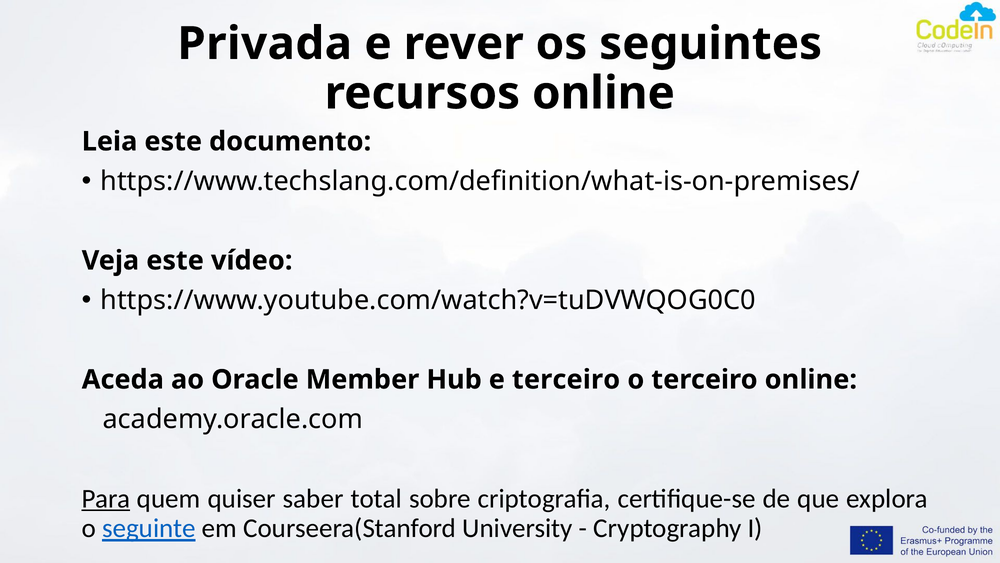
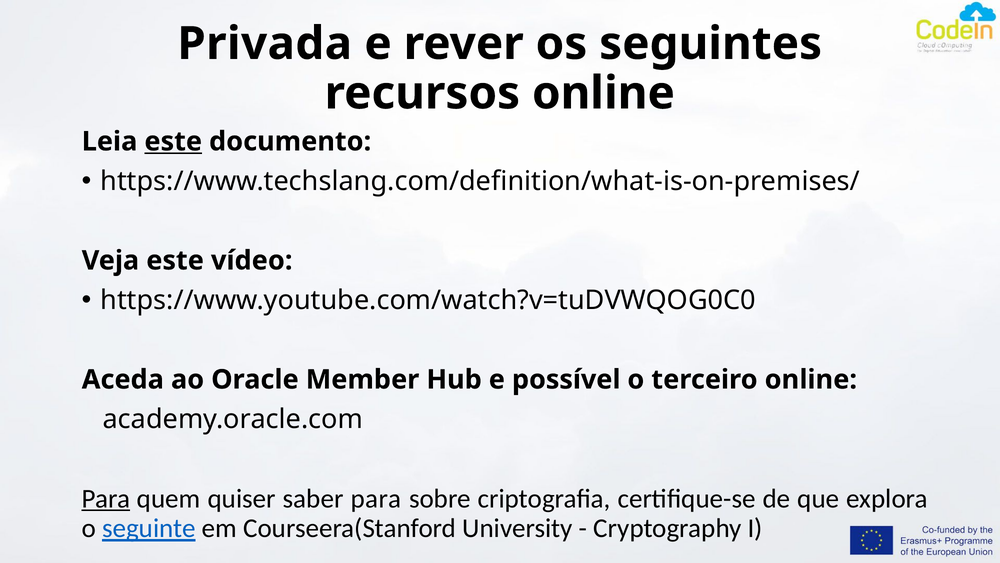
este at (173, 141) underline: none -> present
e terceiro: terceiro -> possível
saber total: total -> para
